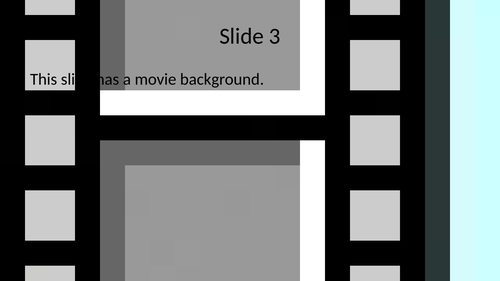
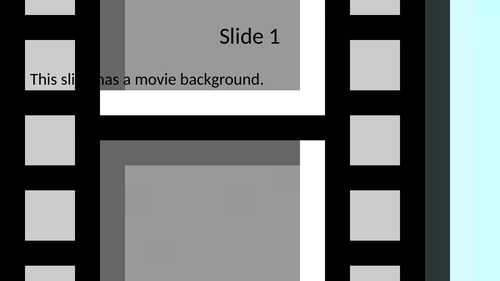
3: 3 -> 1
